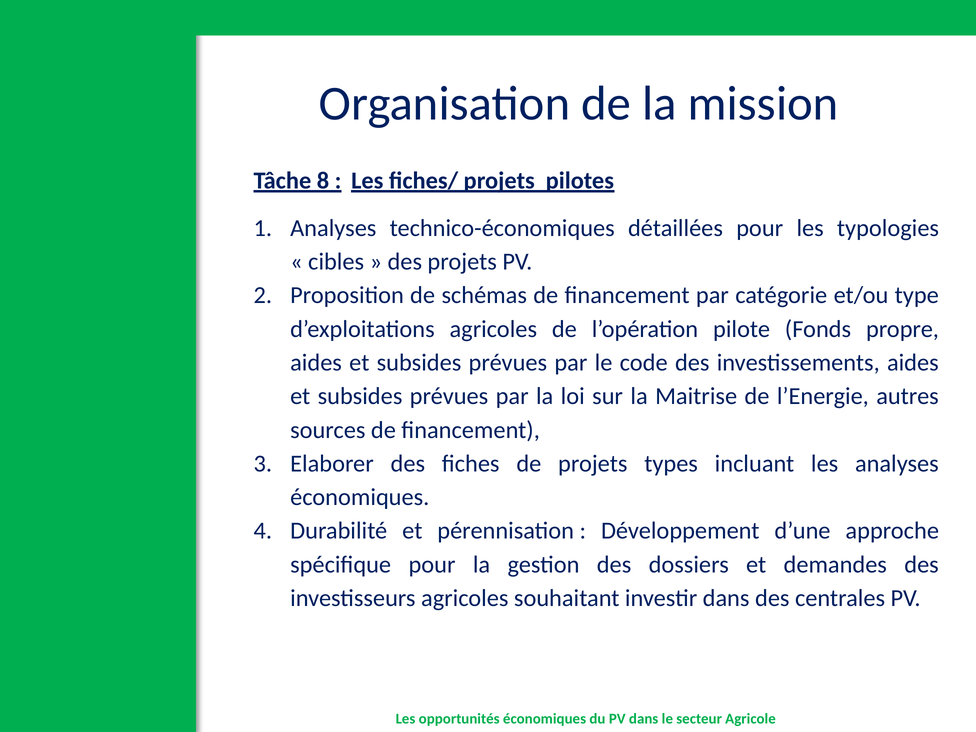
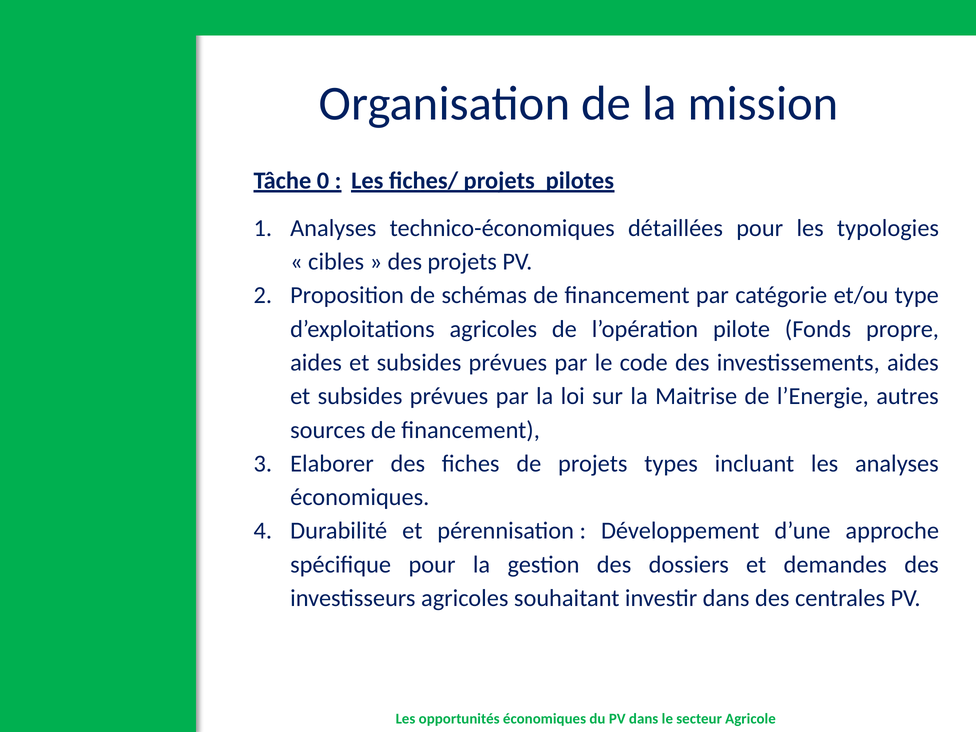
8: 8 -> 0
